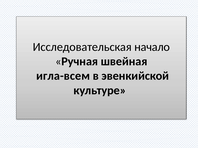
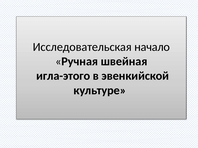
игла-всем: игла-всем -> игла-этого
